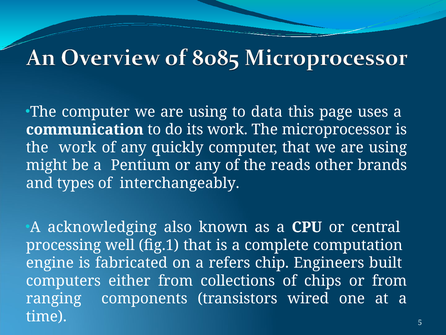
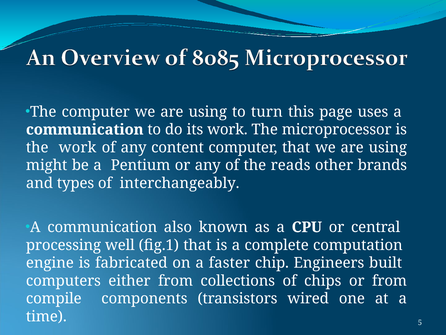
data: data -> turn
quickly: quickly -> content
acknowledging at (102, 227): acknowledging -> communication
refers: refers -> faster
ranging: ranging -> compile
